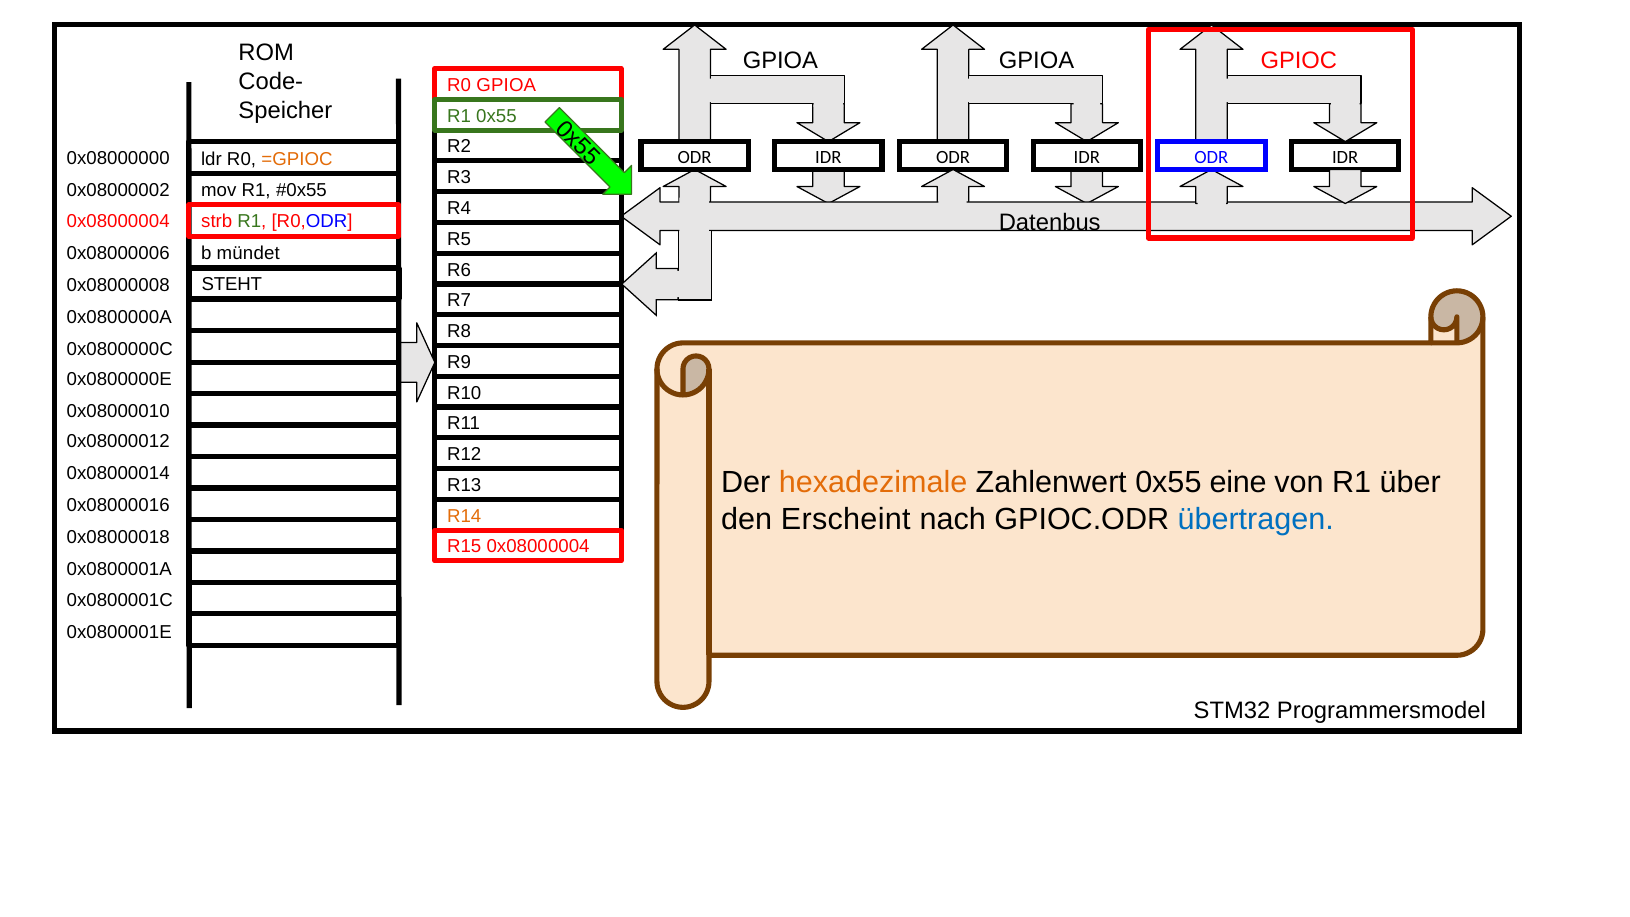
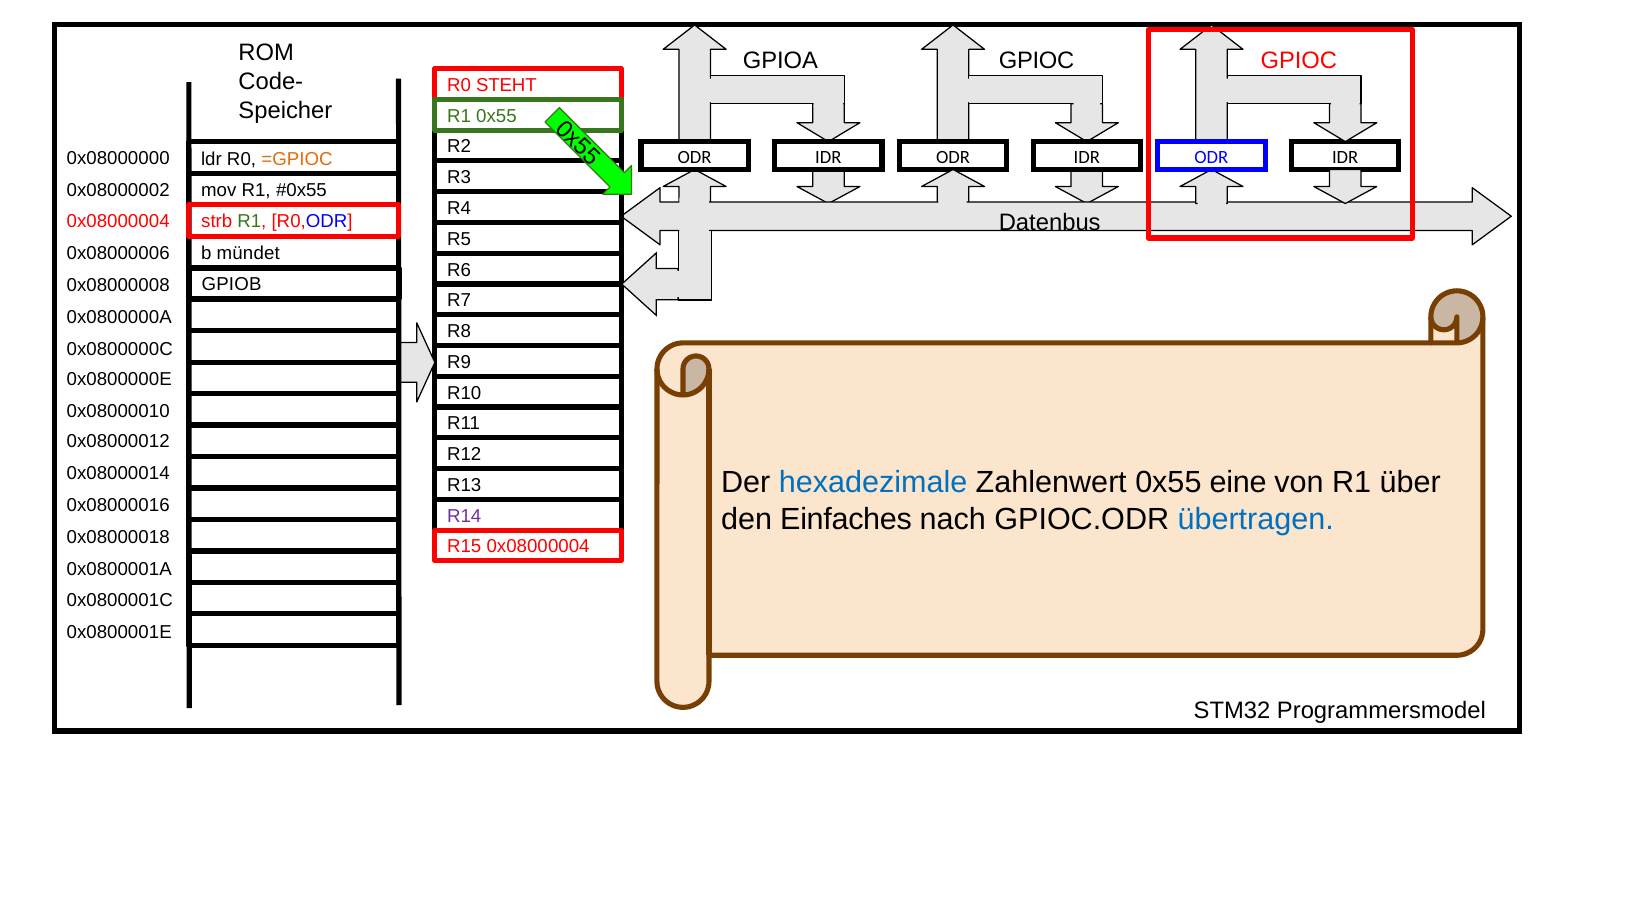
GPIOA at (1036, 60): GPIOA -> GPIOC
R0 GPIOA: GPIOA -> STEHT
STEHT: STEHT -> GPIOB
hexadezimale colour: orange -> blue
Erscheint: Erscheint -> Einfaches
R14 colour: orange -> purple
